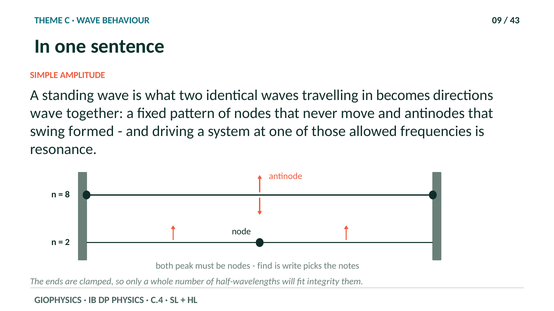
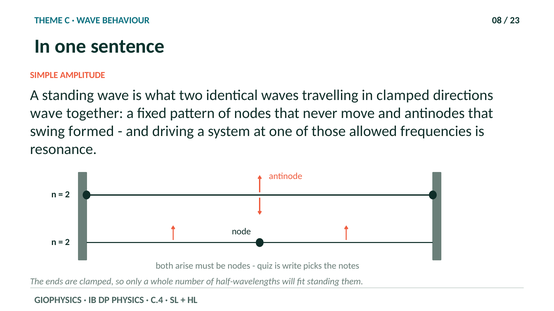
09: 09 -> 08
43: 43 -> 23
in becomes: becomes -> clamped
8 at (67, 195): 8 -> 2
peak: peak -> arise
find: find -> quiz
fit integrity: integrity -> standing
